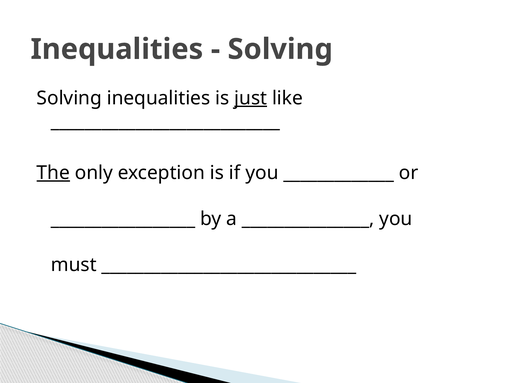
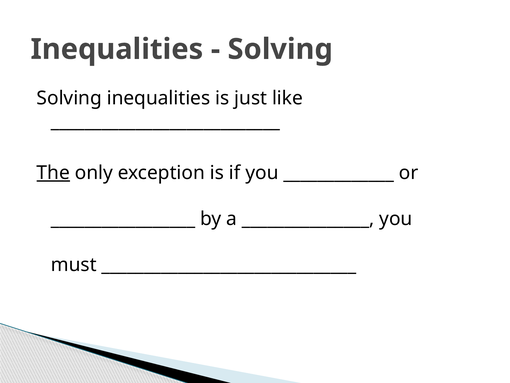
just underline: present -> none
